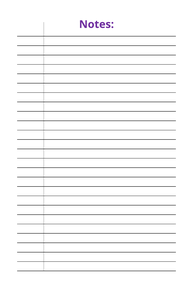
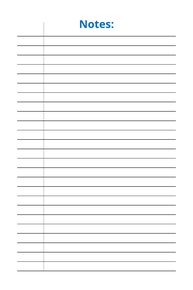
Notes colour: purple -> blue
